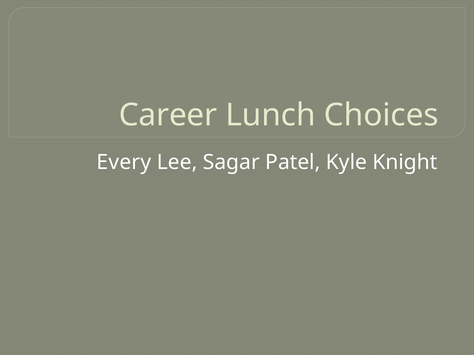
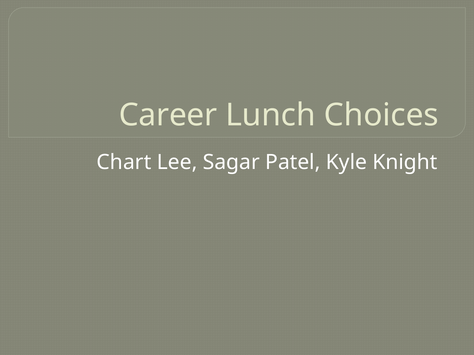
Every: Every -> Chart
